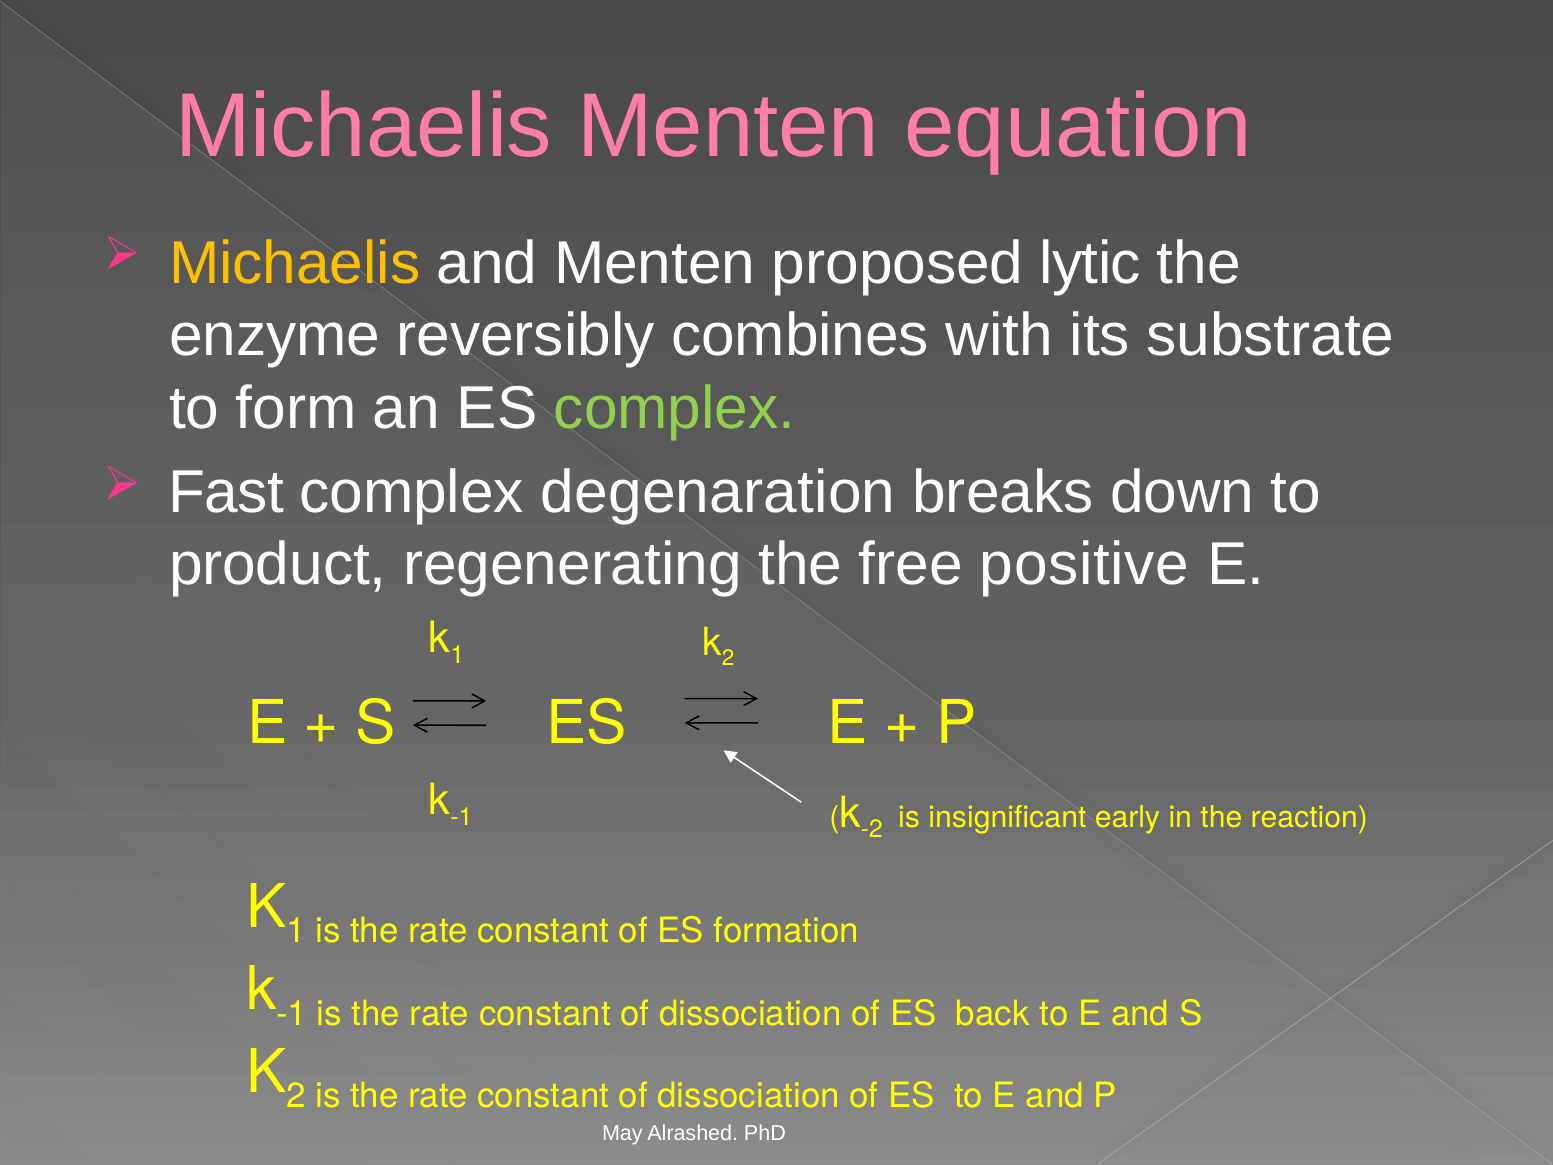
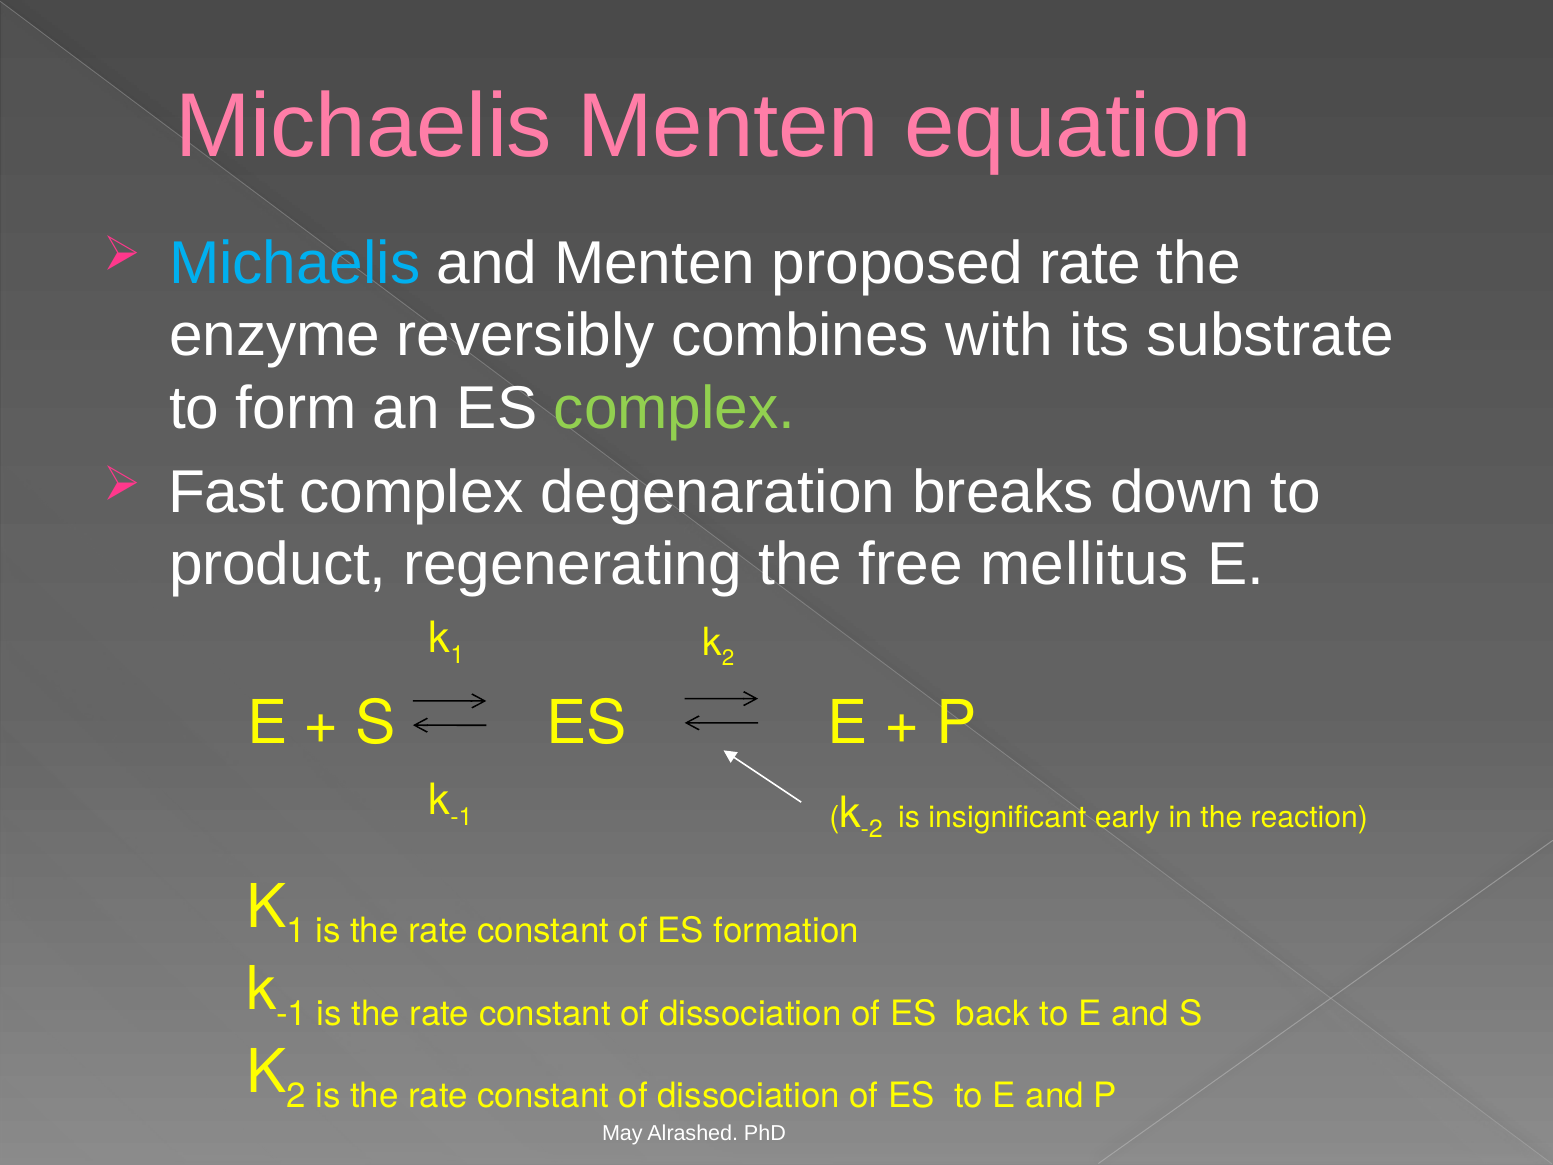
Michaelis at (295, 263) colour: yellow -> light blue
proposed lytic: lytic -> rate
positive: positive -> mellitus
